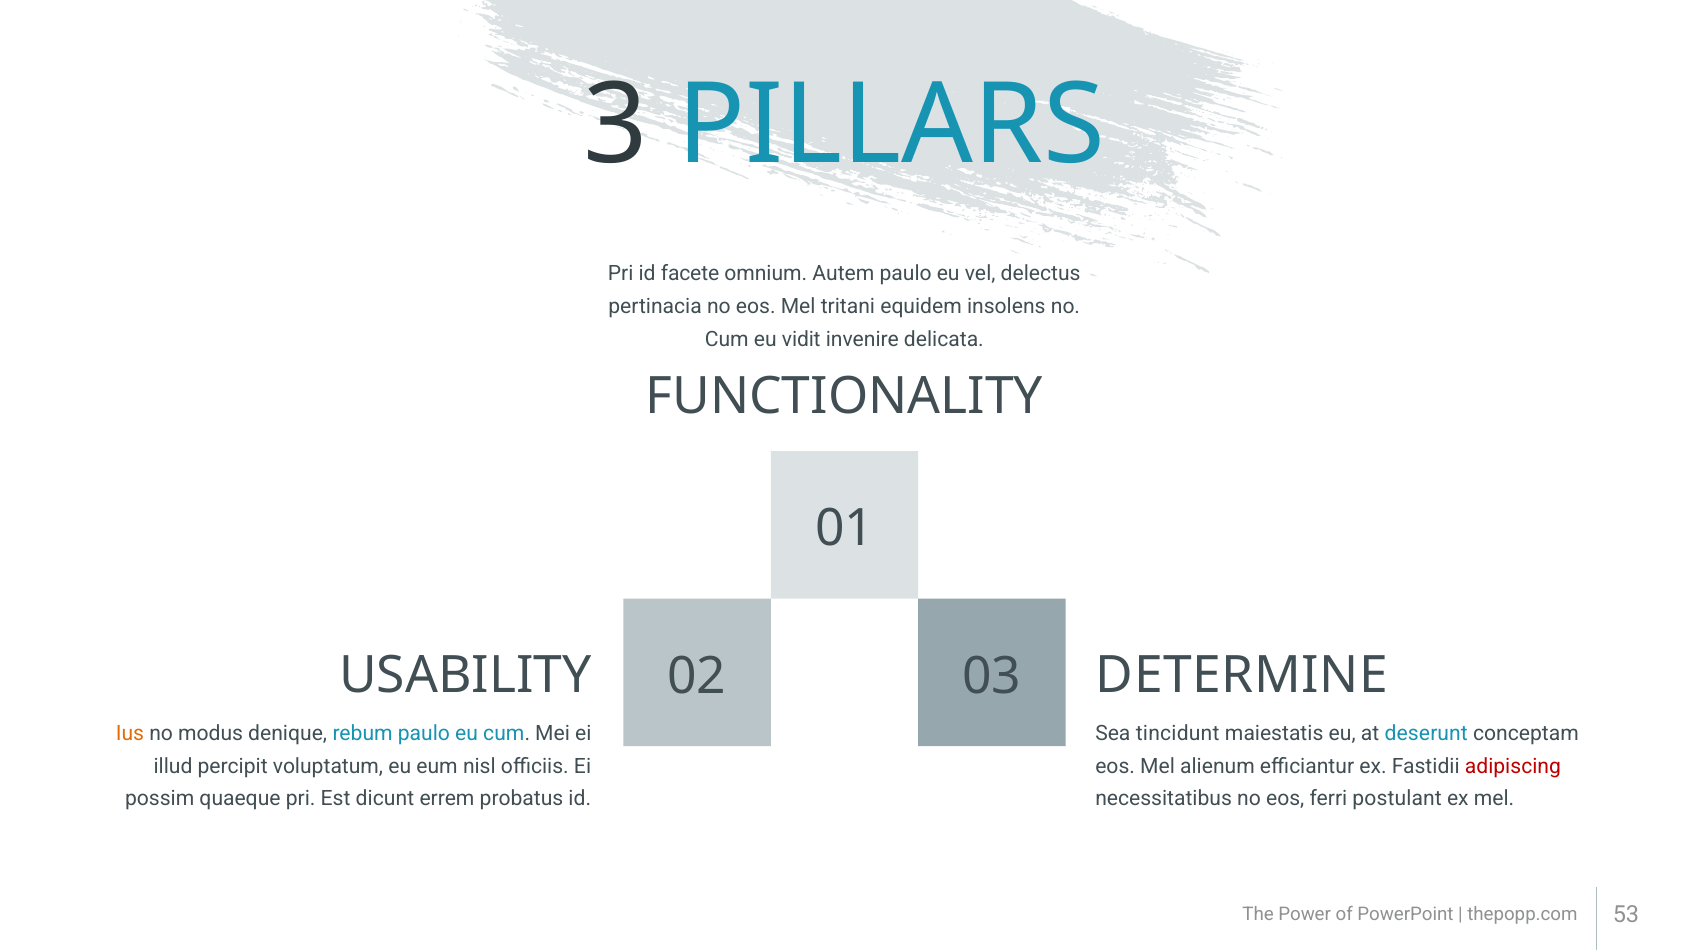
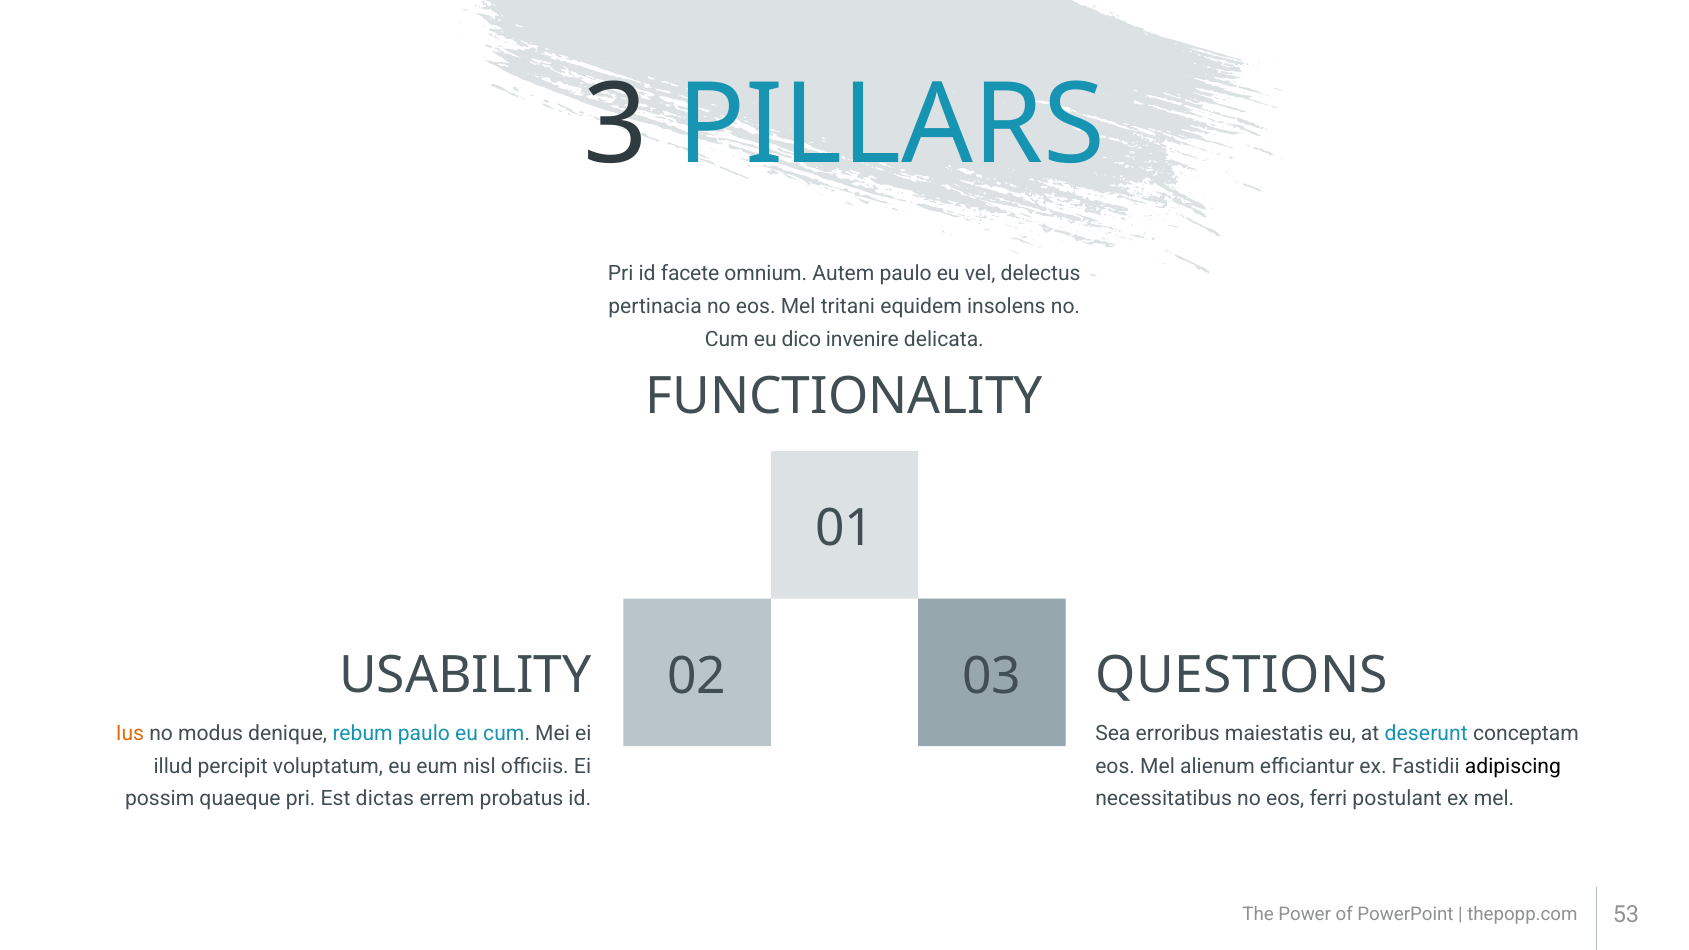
vidit: vidit -> dico
DETERMINE: DETERMINE -> QUESTIONS
tincidunt: tincidunt -> erroribus
adipiscing colour: red -> black
dicunt: dicunt -> dictas
